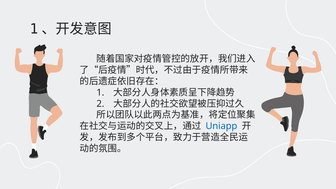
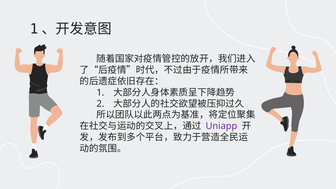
Uniapp colour: blue -> purple
